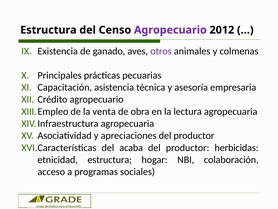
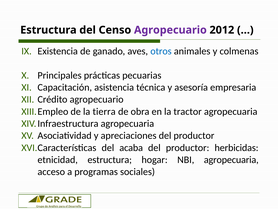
otros colour: purple -> blue
venta: venta -> tierra
lectura: lectura -> tractor
NBI colaboración: colaboración -> agropecuaria
